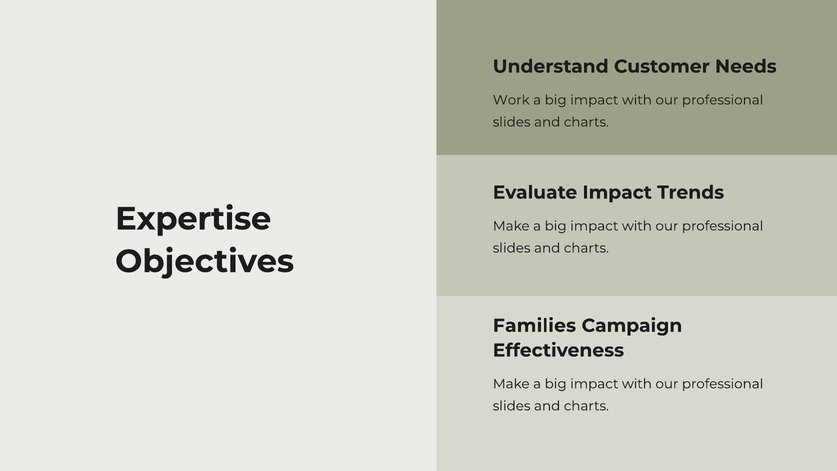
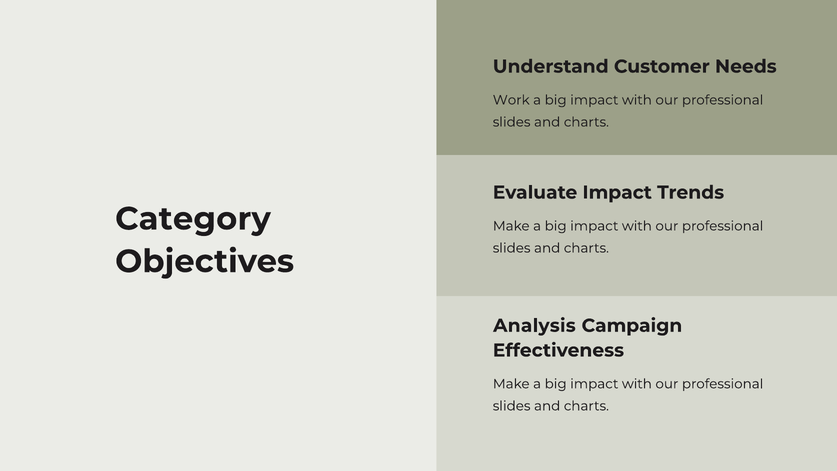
Expertise: Expertise -> Category
Families: Families -> Analysis
